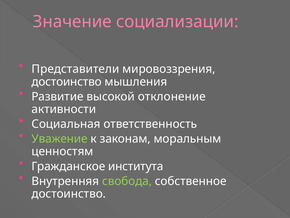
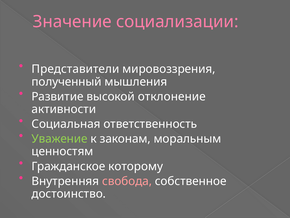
достоинство at (67, 82): достоинство -> полученный
института: института -> которому
свобода colour: light green -> pink
